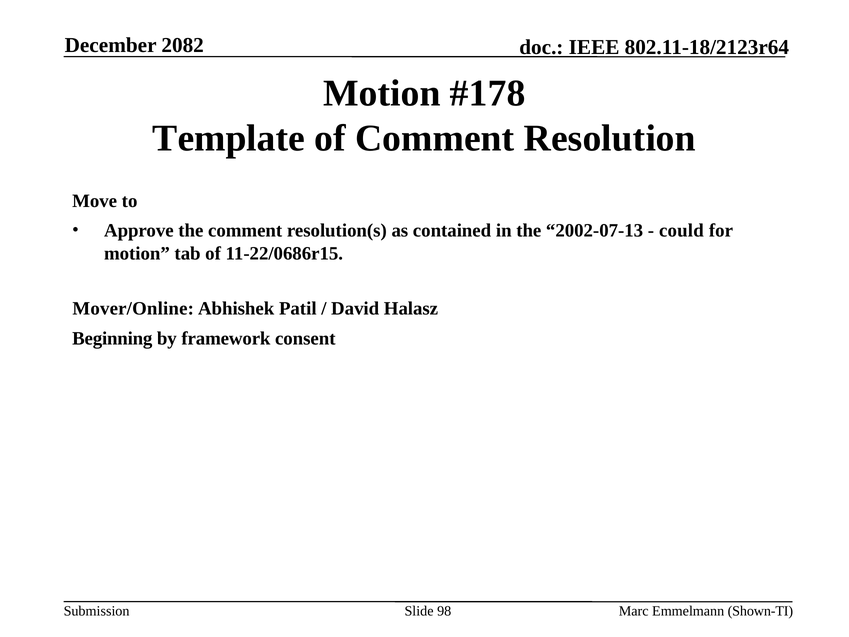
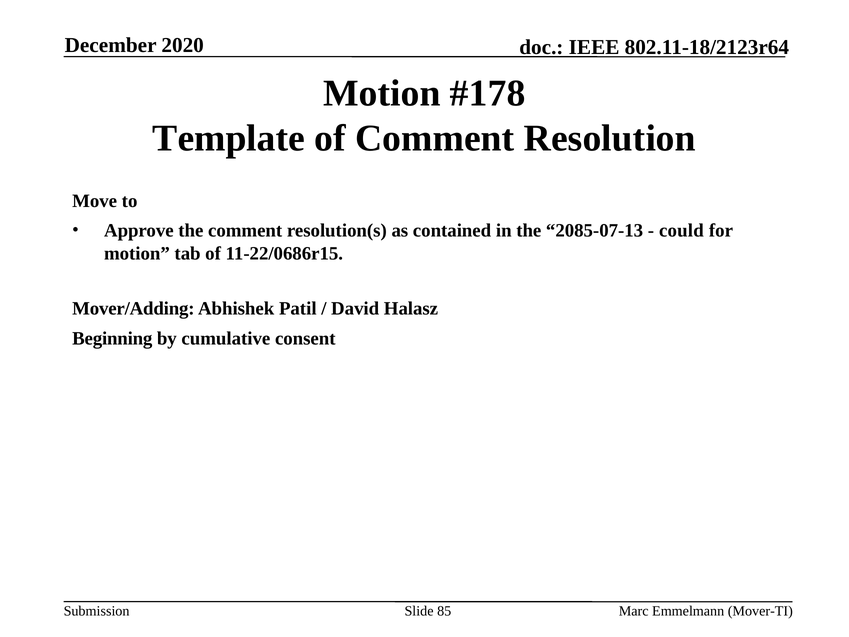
2082: 2082 -> 2020
2002-07-13: 2002-07-13 -> 2085-07-13
Mover/Online: Mover/Online -> Mover/Adding
framework: framework -> cumulative
98: 98 -> 85
Shown-TI: Shown-TI -> Mover-TI
